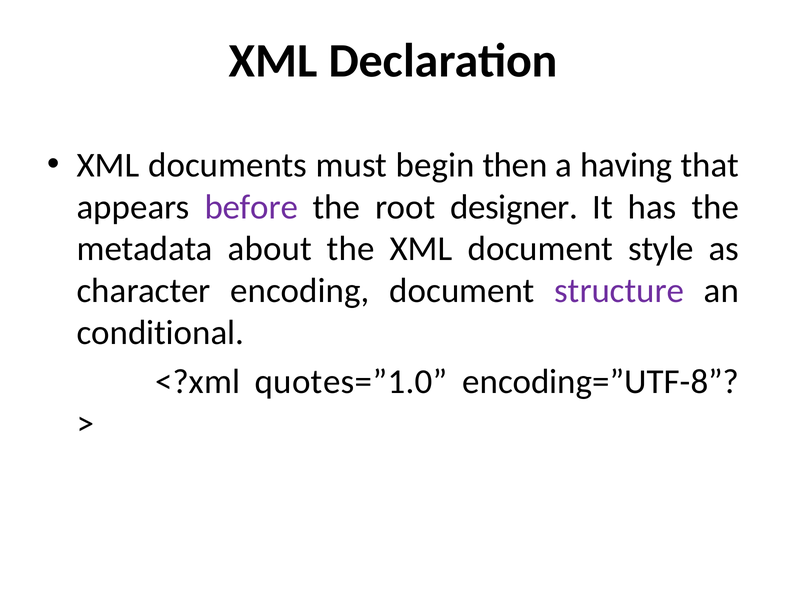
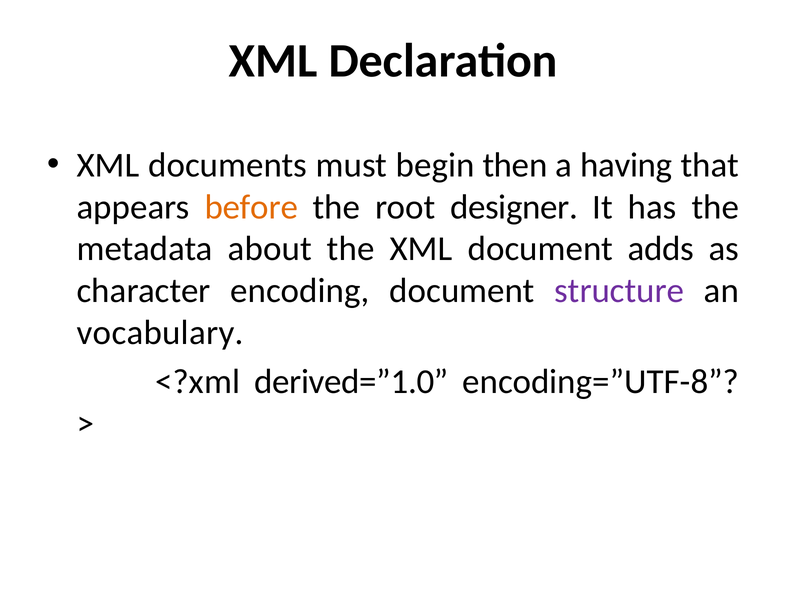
before colour: purple -> orange
style: style -> adds
conditional: conditional -> vocabulary
quotes=”1.0: quotes=”1.0 -> derived=”1.0
